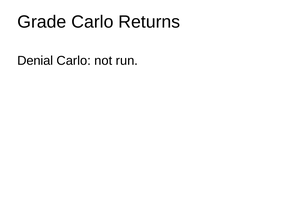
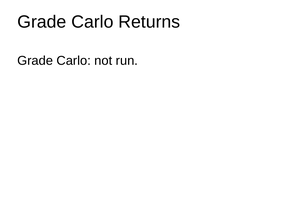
Denial at (35, 61): Denial -> Grade
